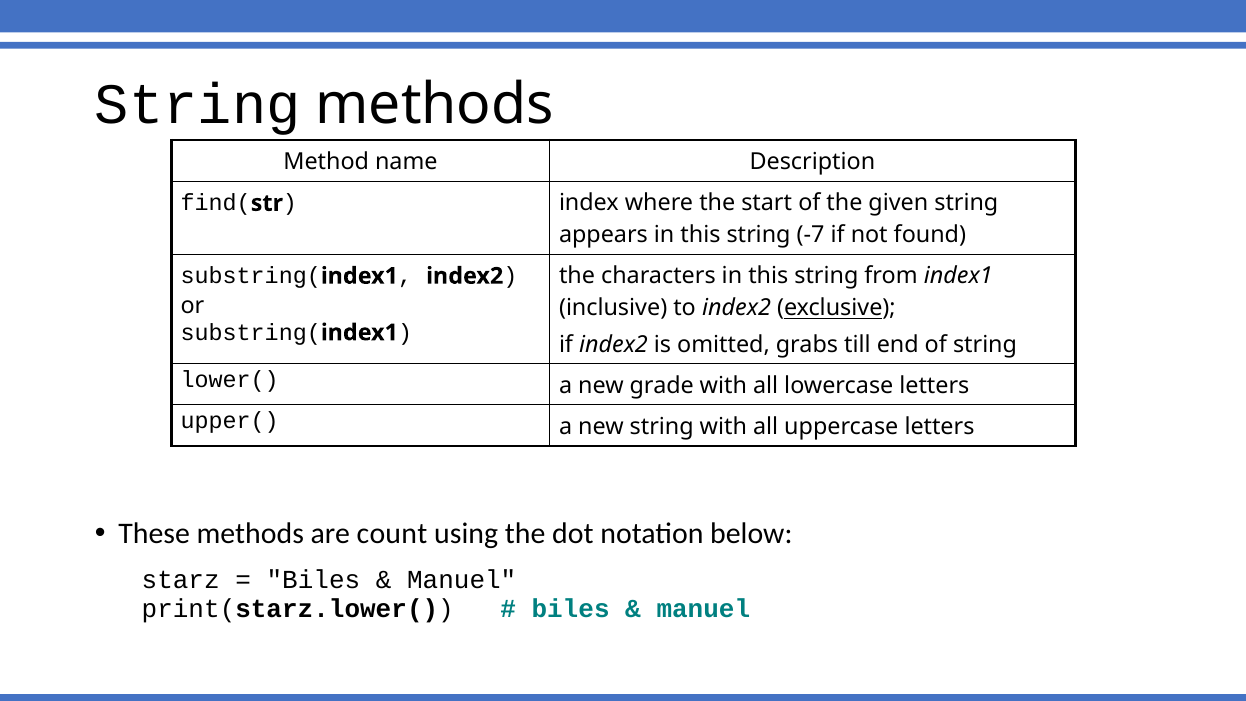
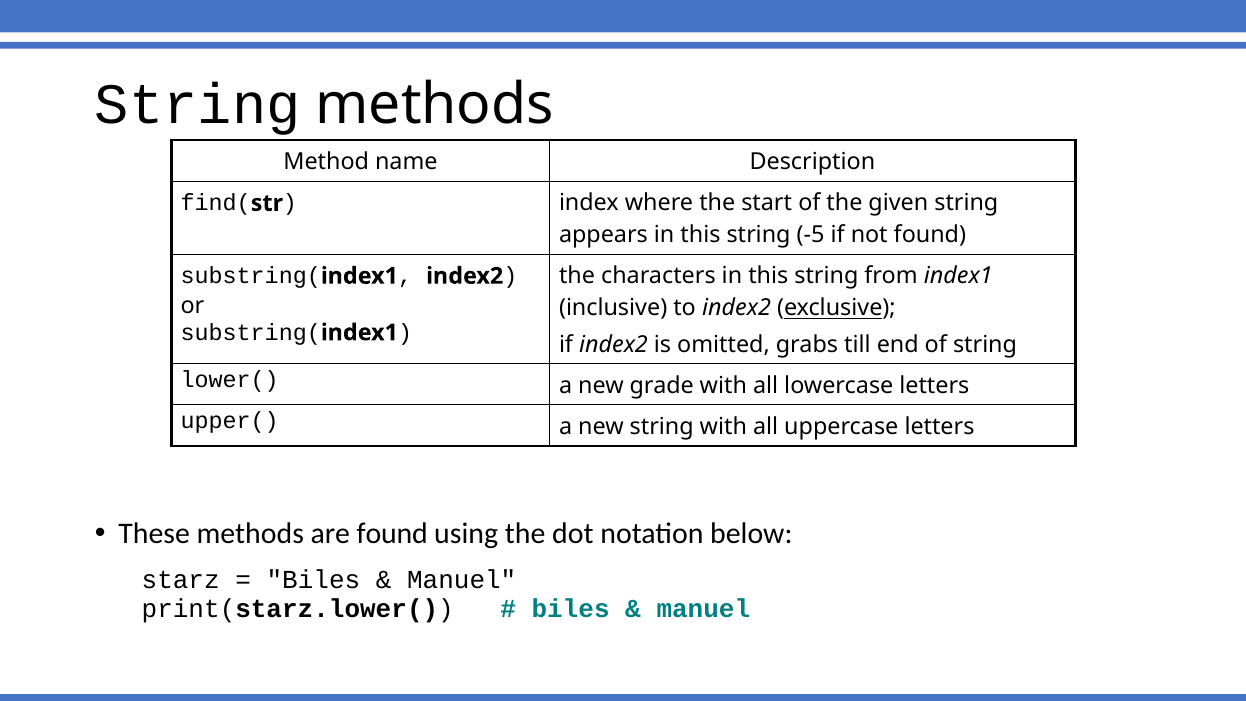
-7: -7 -> -5
are count: count -> found
